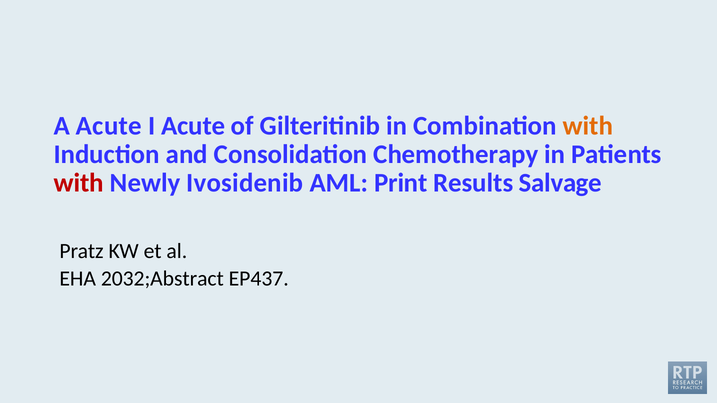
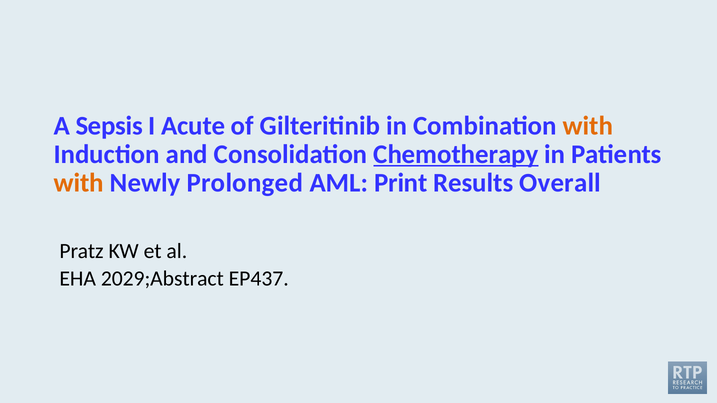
A Acute: Acute -> Sepsis
Chemotherapy underline: none -> present
with at (79, 183) colour: red -> orange
Ivosidenib: Ivosidenib -> Prolonged
Salvage: Salvage -> Overall
2032;Abstract: 2032;Abstract -> 2029;Abstract
